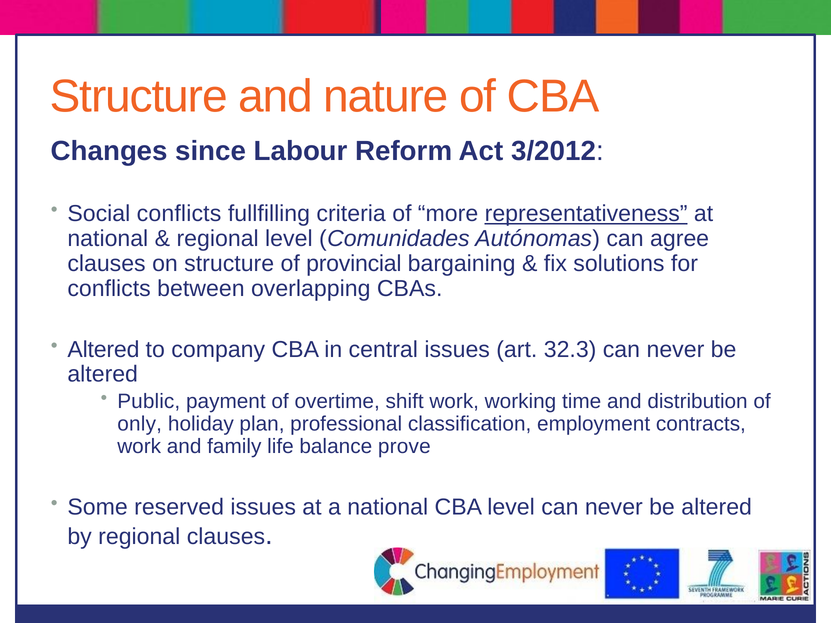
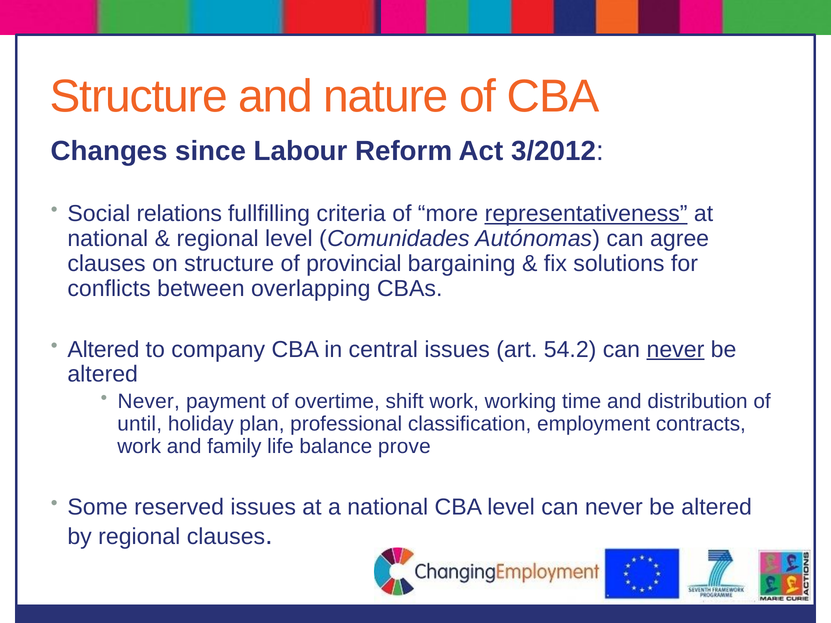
Social conflicts: conflicts -> relations
32.3: 32.3 -> 54.2
never at (675, 350) underline: none -> present
Public at (149, 402): Public -> Never
only: only -> until
